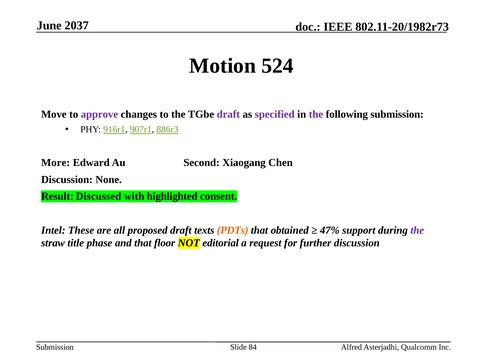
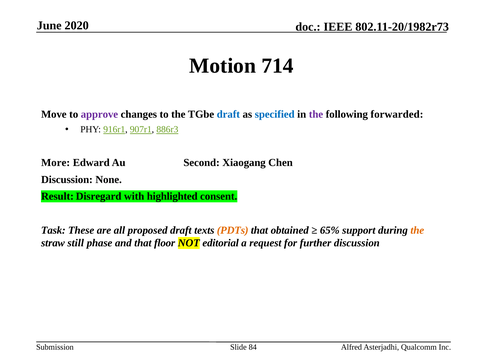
2037: 2037 -> 2020
524: 524 -> 714
draft at (228, 114) colour: purple -> blue
specified colour: purple -> blue
following submission: submission -> forwarded
Discussed: Discussed -> Disregard
Intel: Intel -> Task
47%: 47% -> 65%
the at (417, 230) colour: purple -> orange
title: title -> still
